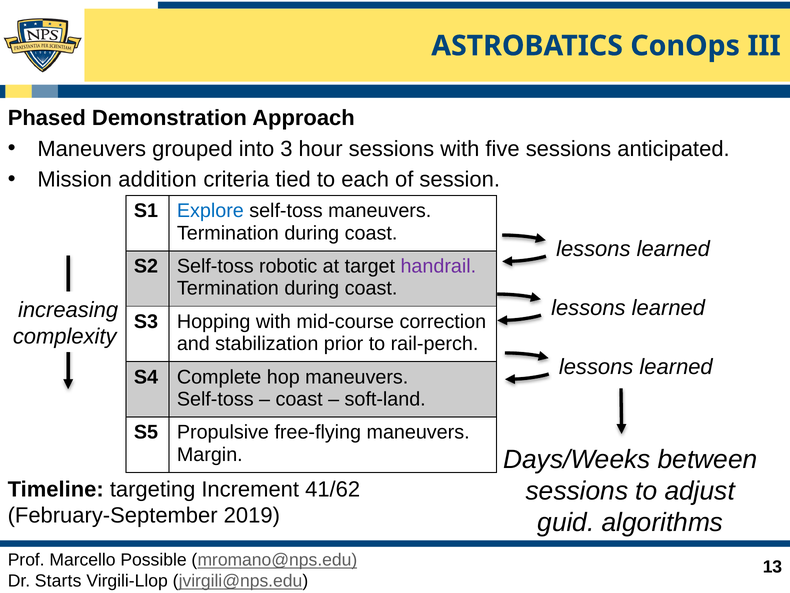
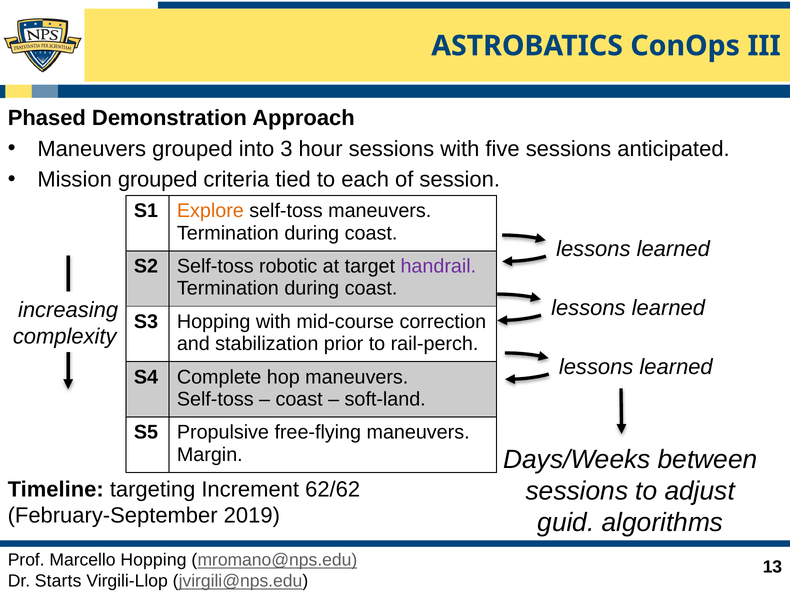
Mission addition: addition -> grouped
Explore colour: blue -> orange
41/62: 41/62 -> 62/62
Marcello Possible: Possible -> Hopping
